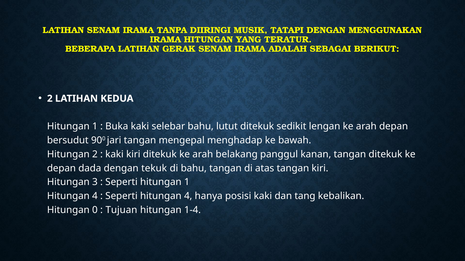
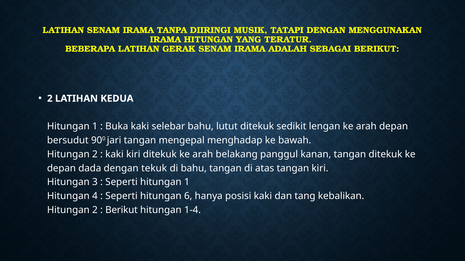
Seperti hitungan 4: 4 -> 6
0 at (95, 210): 0 -> 2
Tujuan at (121, 210): Tujuan -> Berikut
